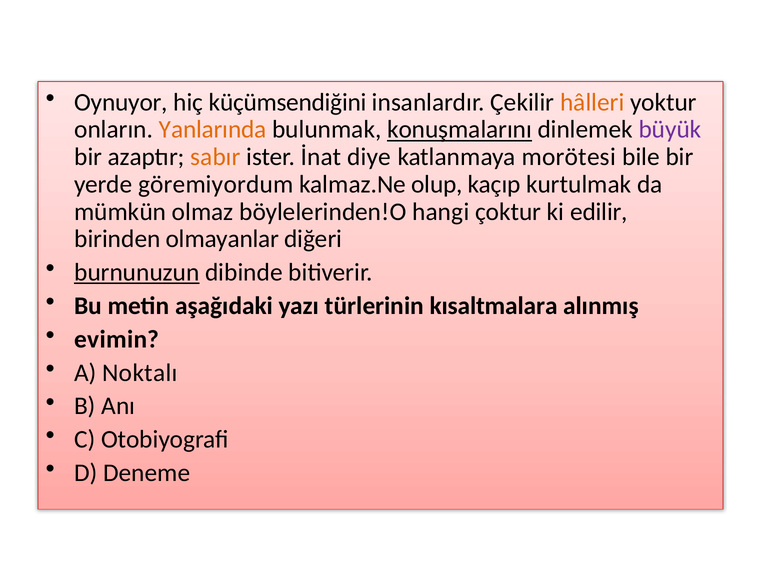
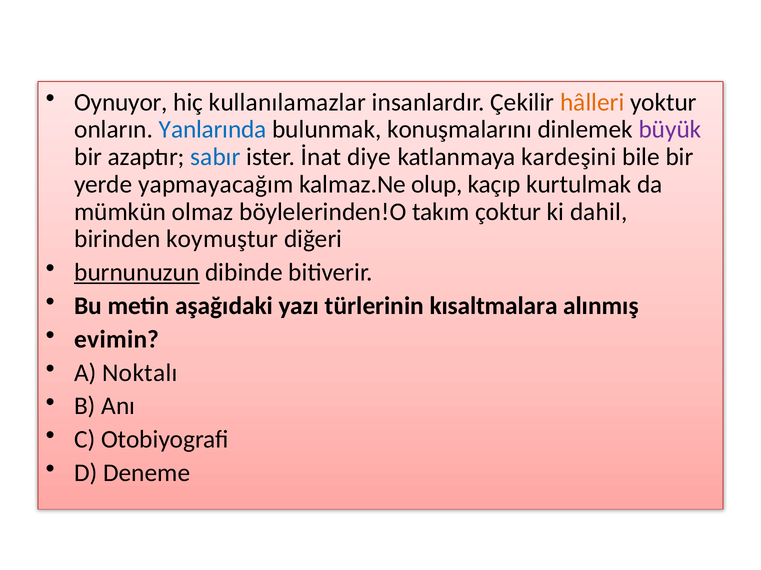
küçümsendiğini: küçümsendiğini -> kullanılamazlar
Yanlarında colour: orange -> blue
konuşmalarını underline: present -> none
sabır colour: orange -> blue
morötesi: morötesi -> kardeşini
göremiyordum: göremiyordum -> yapmayacağım
hangi: hangi -> takım
edilir: edilir -> dahil
olmayanlar: olmayanlar -> koymuştur
